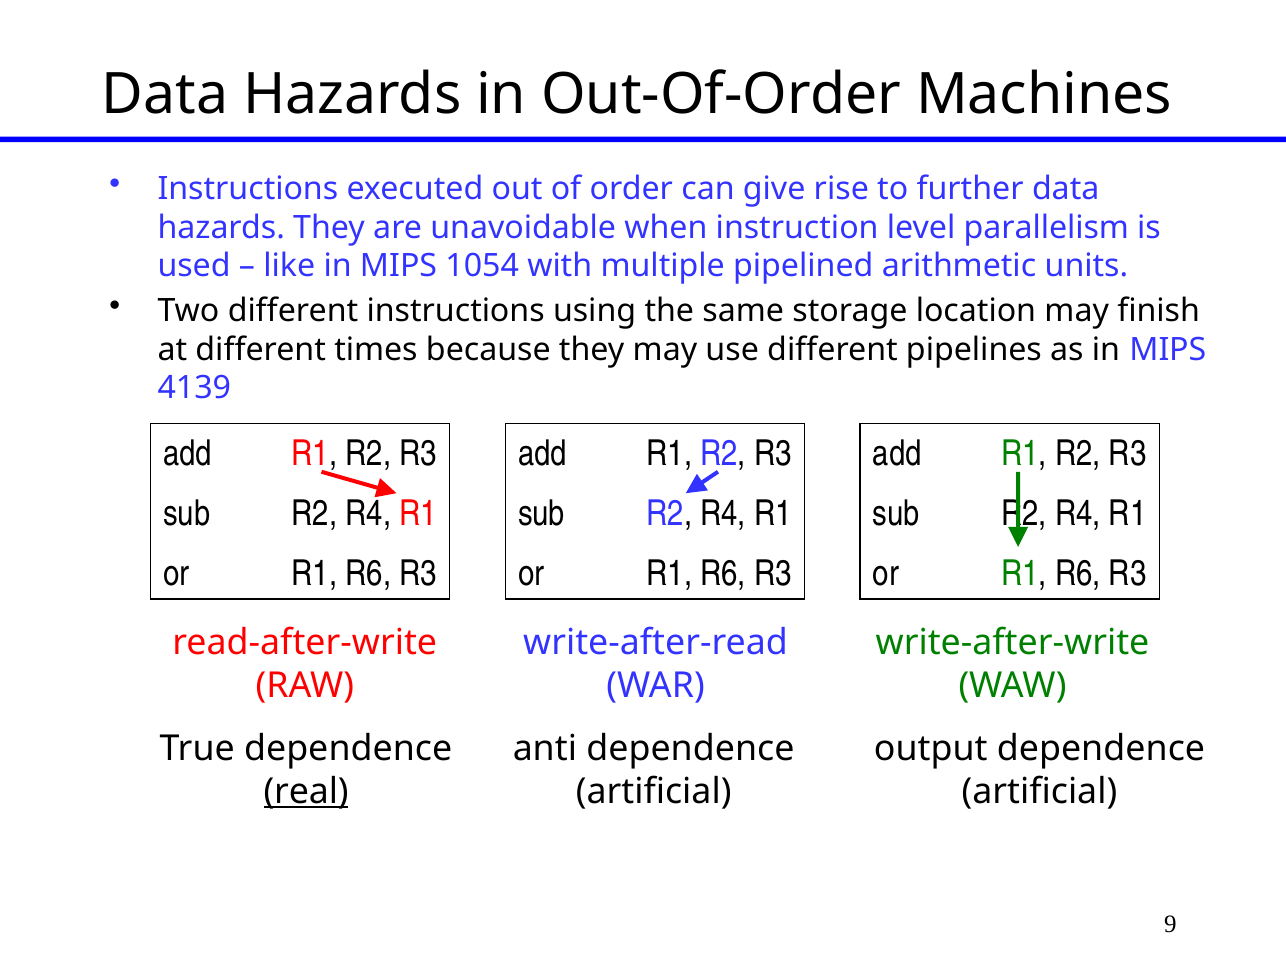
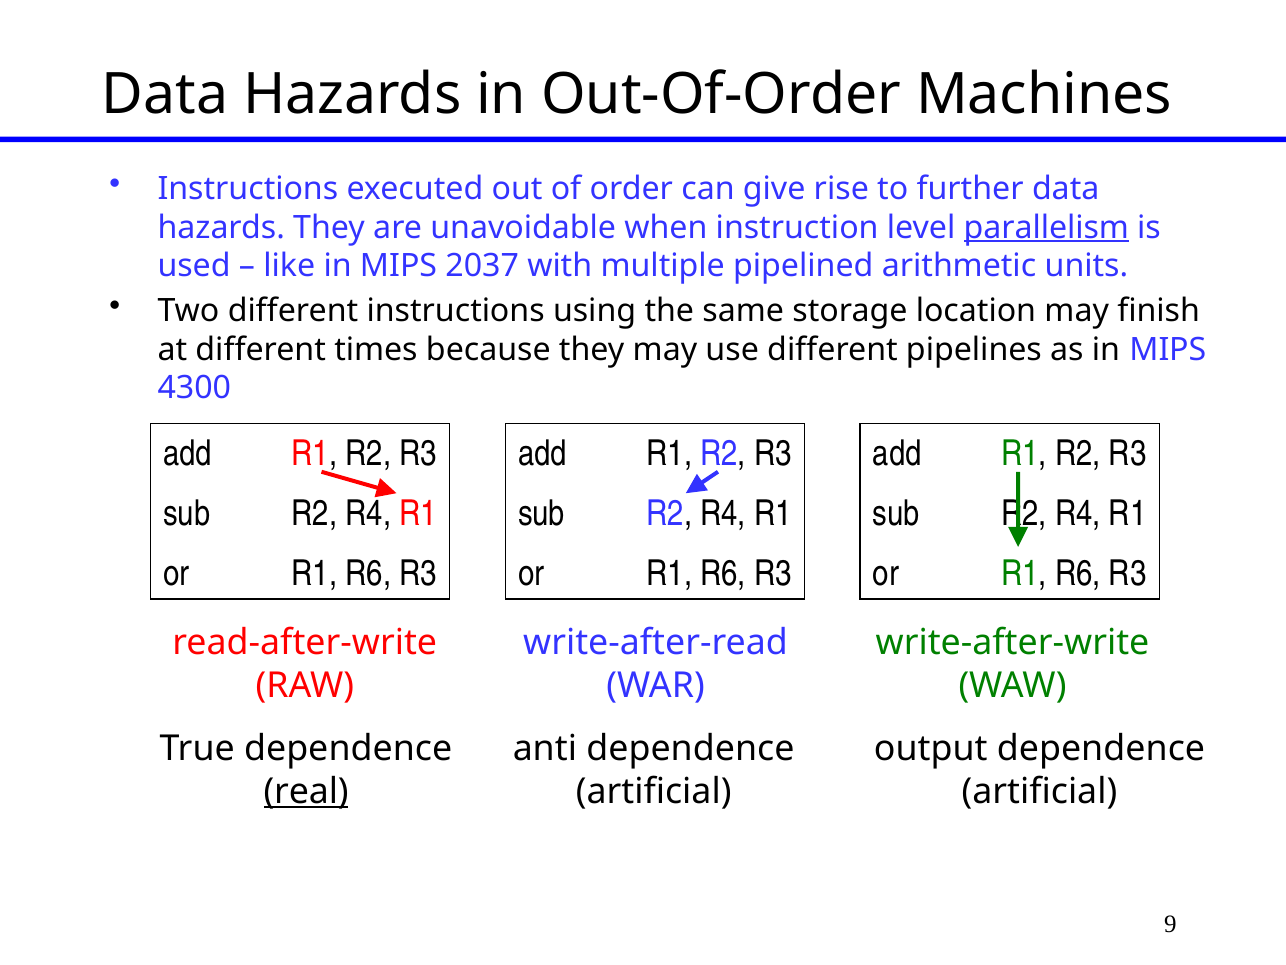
parallelism underline: none -> present
1054: 1054 -> 2037
4139: 4139 -> 4300
